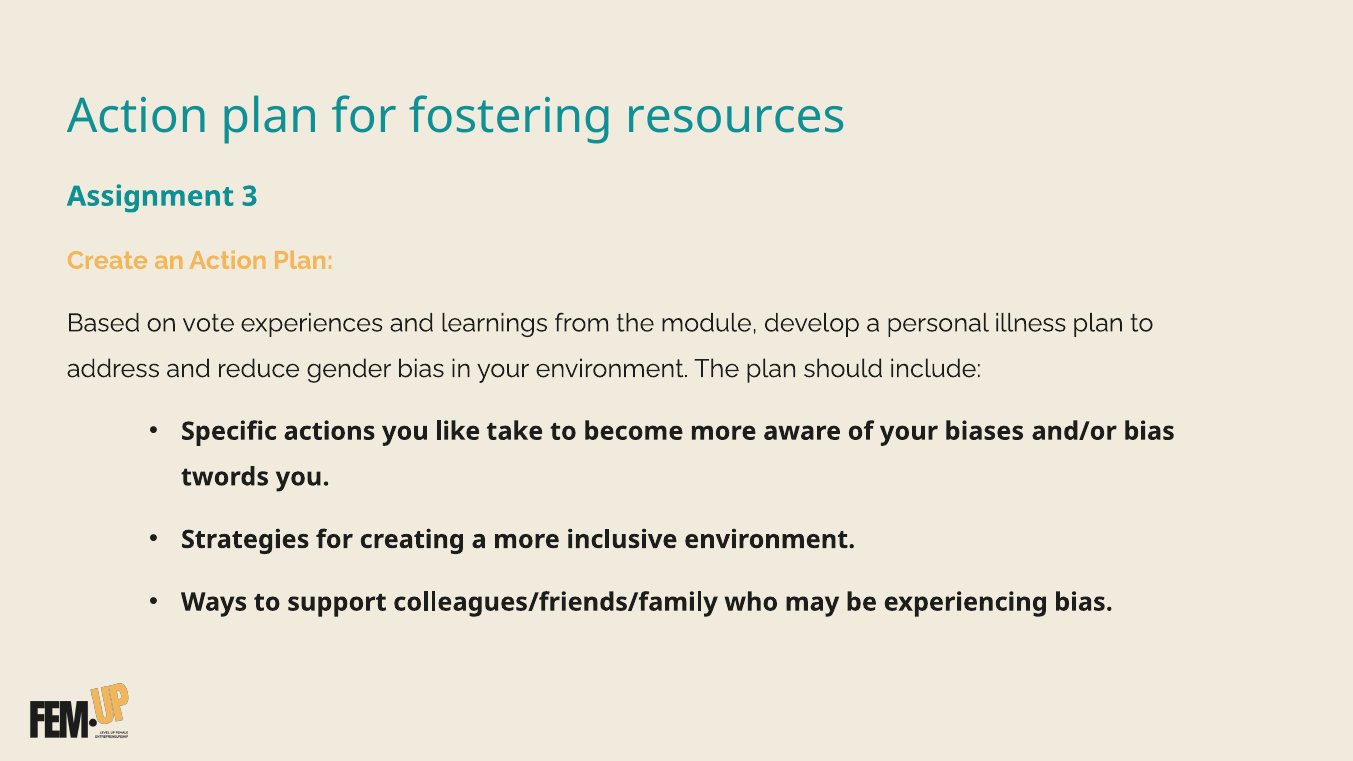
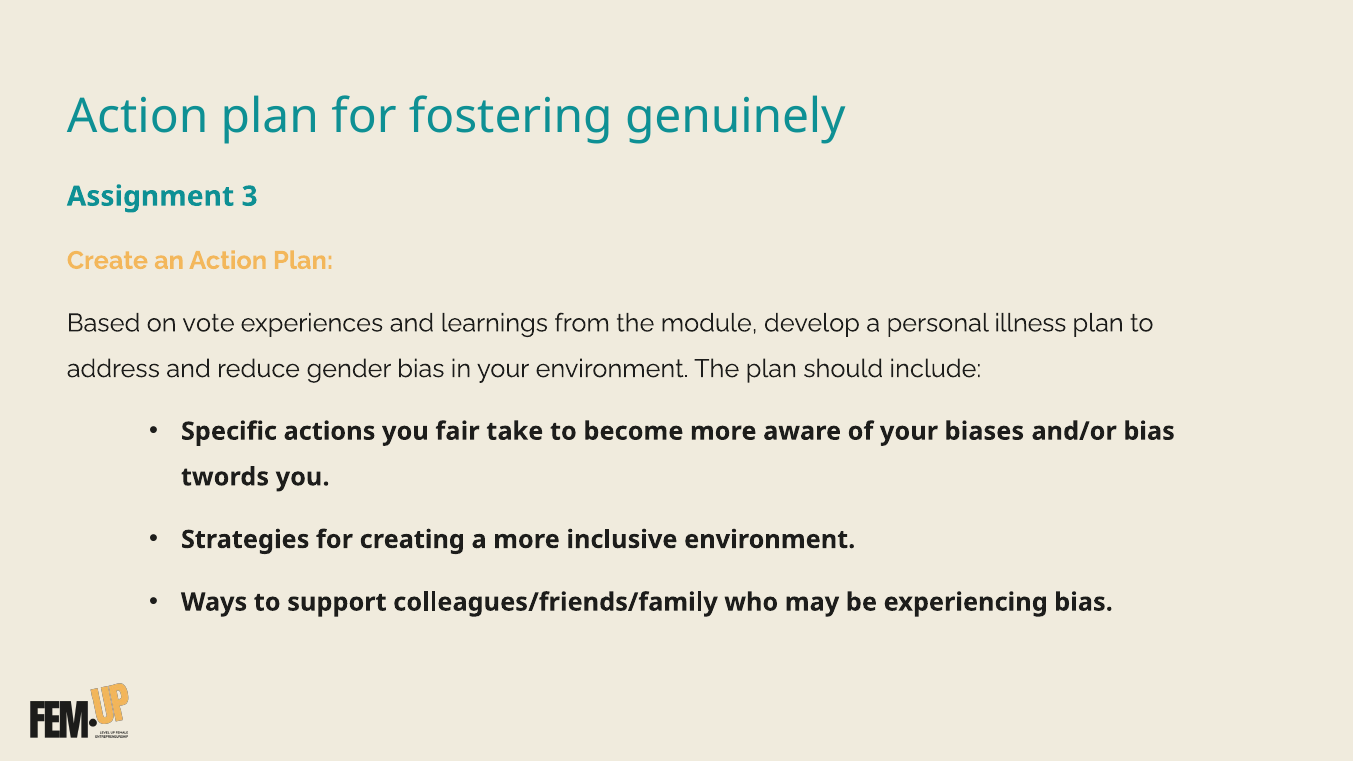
resources: resources -> genuinely
like: like -> fair
